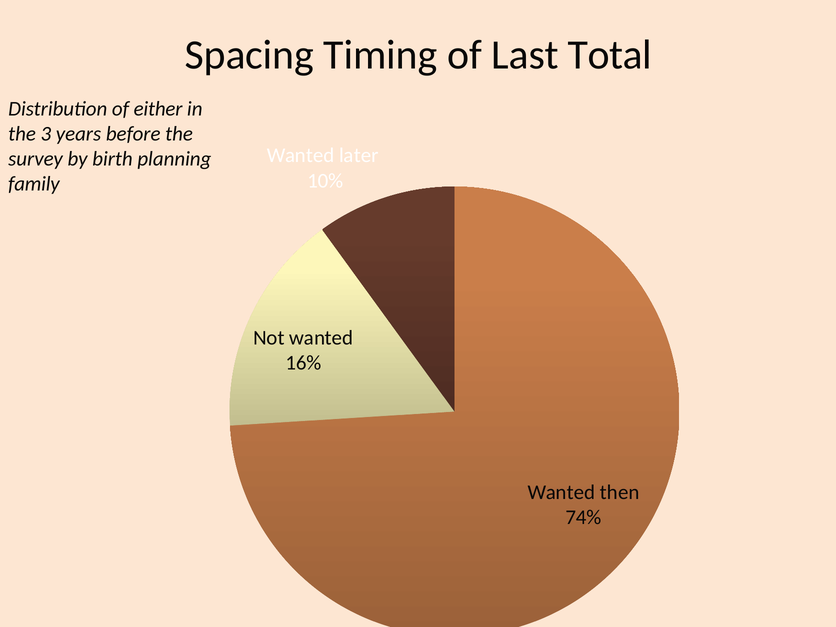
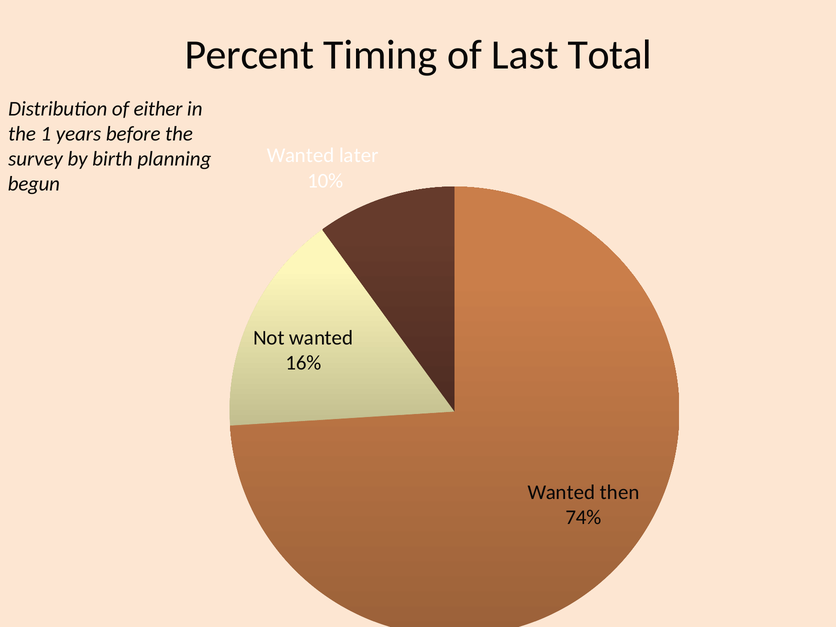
Spacing: Spacing -> Percent
3: 3 -> 1
family: family -> begun
